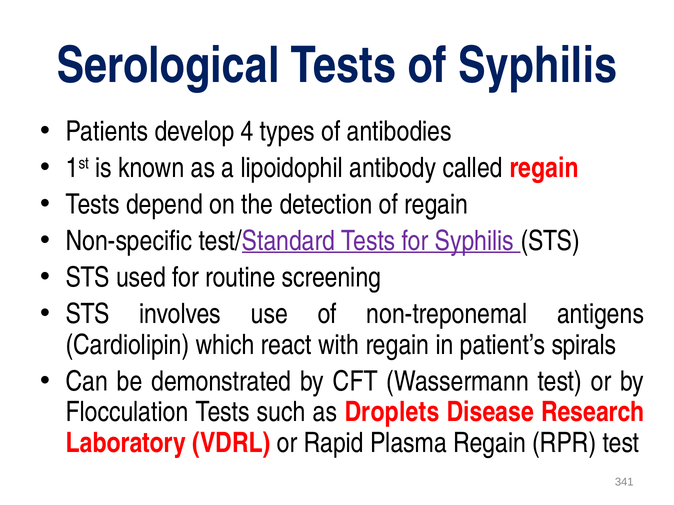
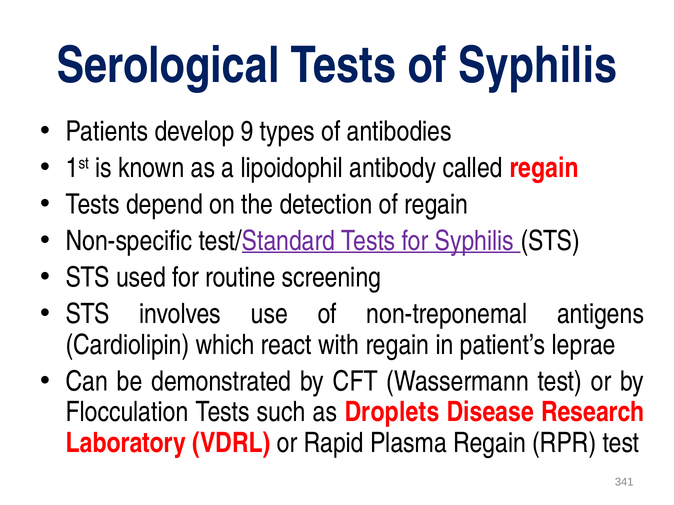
4: 4 -> 9
spirals: spirals -> leprae
